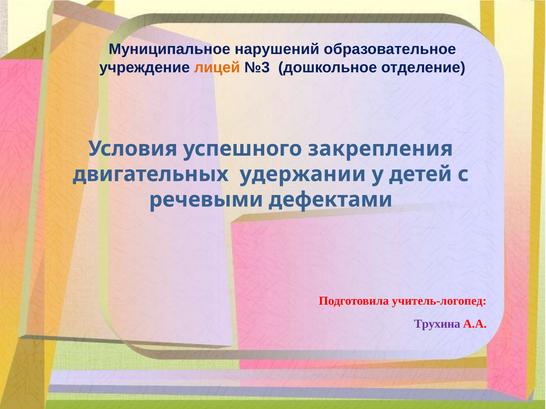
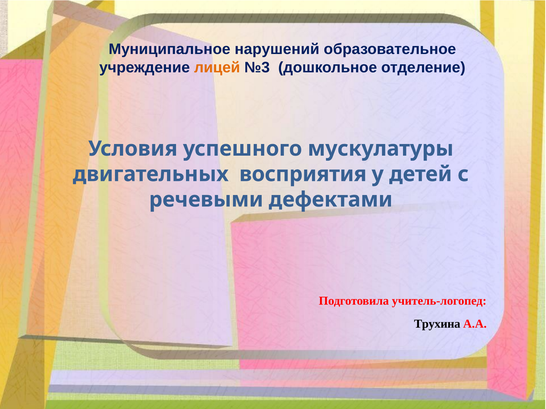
закрепления: закрепления -> мускулатуры
удержании: удержании -> восприятия
Трухина colour: purple -> black
